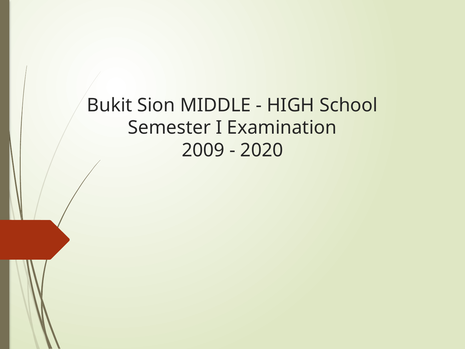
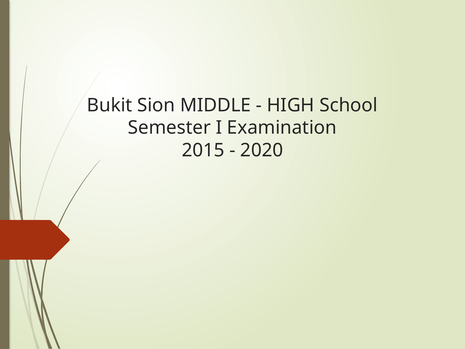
2009: 2009 -> 2015
